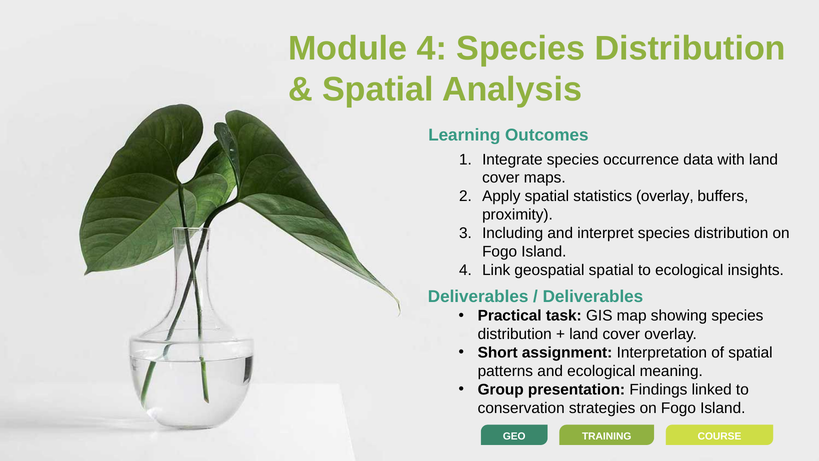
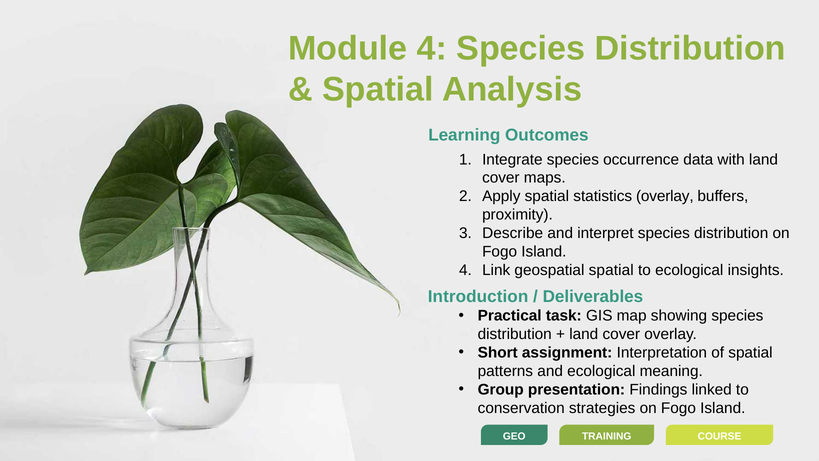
Including: Including -> Describe
Deliverables at (478, 296): Deliverables -> Introduction
